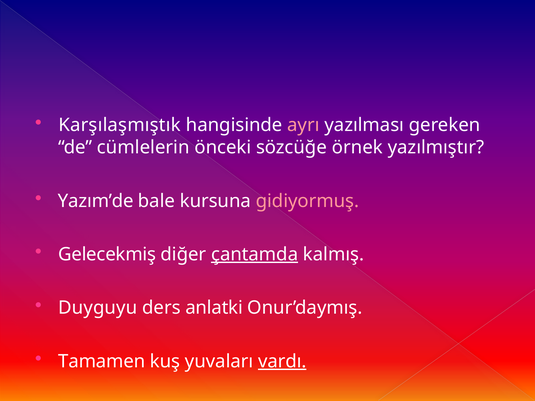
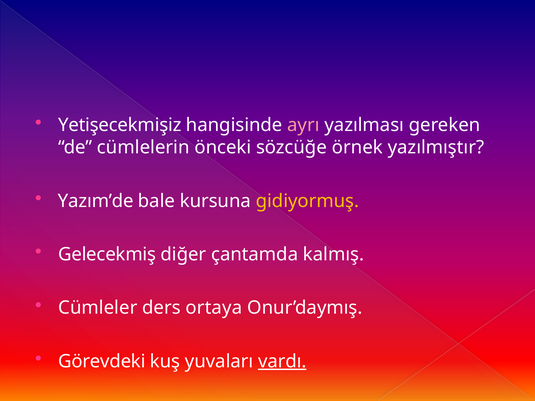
Karşılaşmıştık: Karşılaşmıştık -> Yetişecekmişiz
gidiyormuş colour: pink -> yellow
çantamda underline: present -> none
Duyguyu: Duyguyu -> Cümleler
anlatki: anlatki -> ortaya
Tamamen: Tamamen -> Görevdeki
